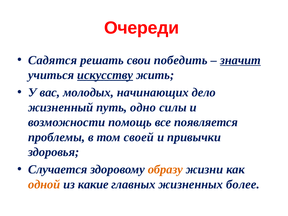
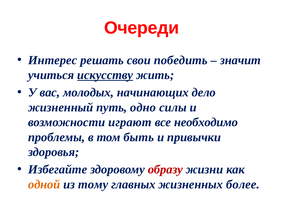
Садятся: Садятся -> Интерес
значит underline: present -> none
помощь: помощь -> играют
появляется: появляется -> необходимо
своей: своей -> быть
Случается: Случается -> Избегайте
образу colour: orange -> red
какие: какие -> тому
